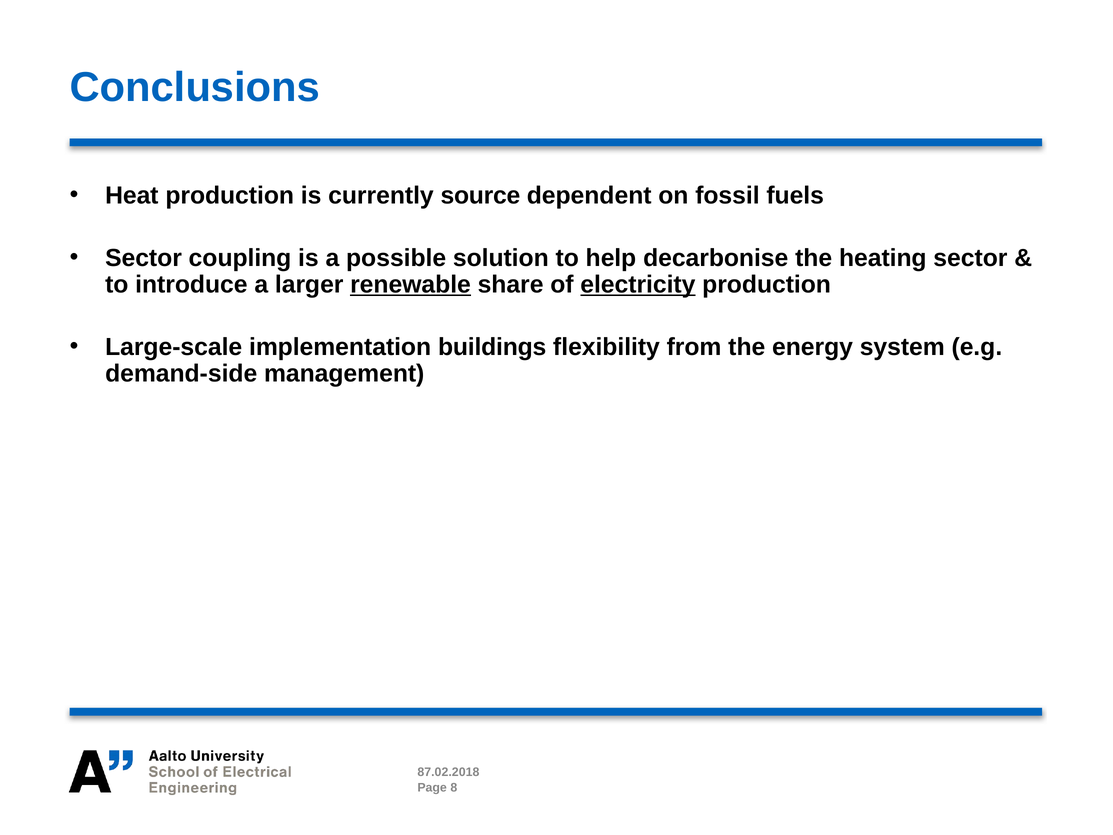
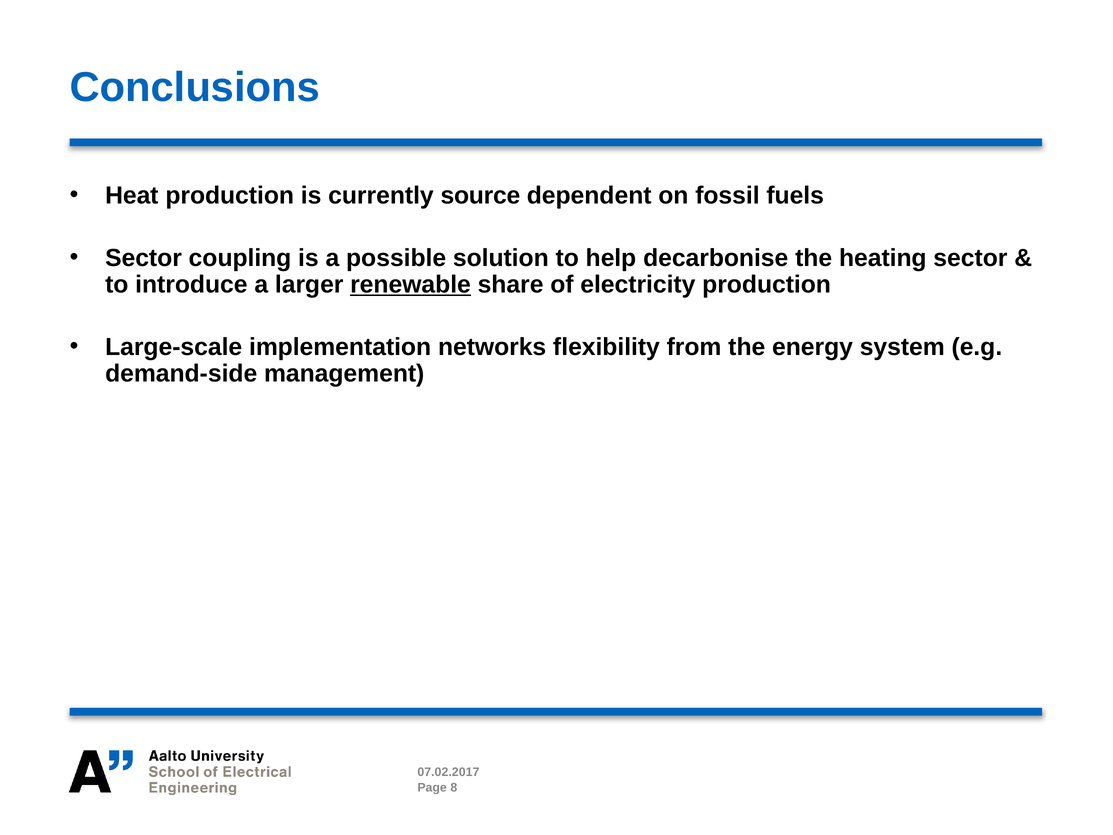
electricity underline: present -> none
buildings: buildings -> networks
87.02.2018: 87.02.2018 -> 07.02.2017
